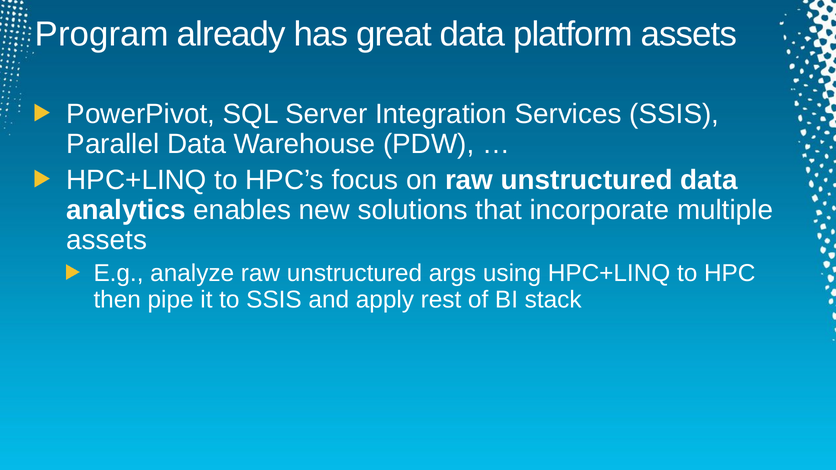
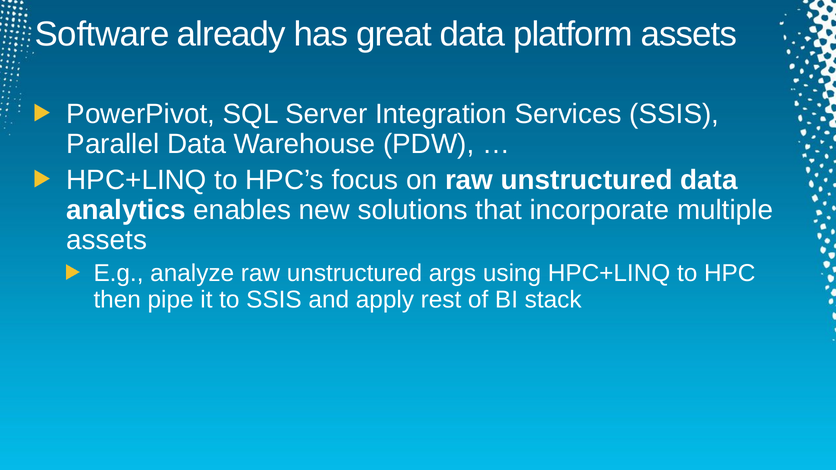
Program: Program -> Software
